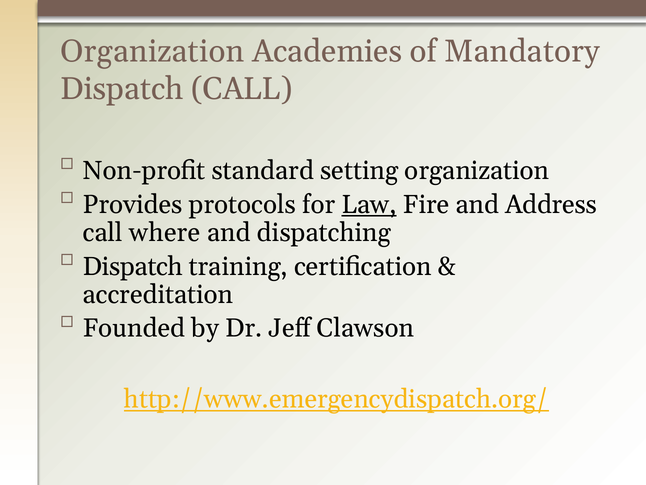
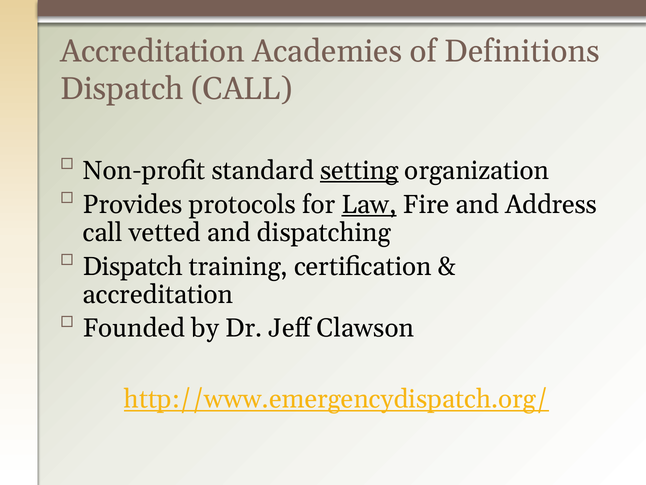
Organization at (152, 51): Organization -> Accreditation
Mandatory: Mandatory -> Definitions
setting underline: none -> present
where: where -> vetted
